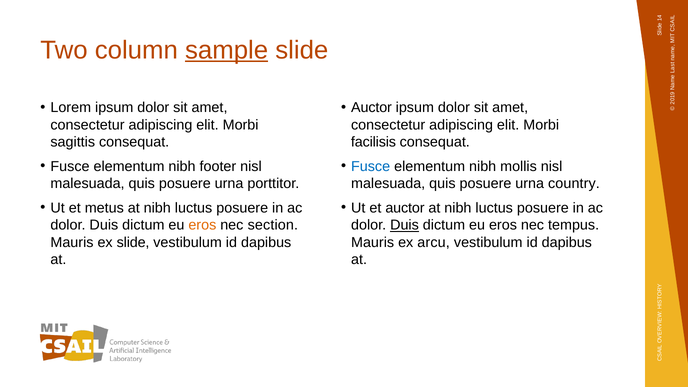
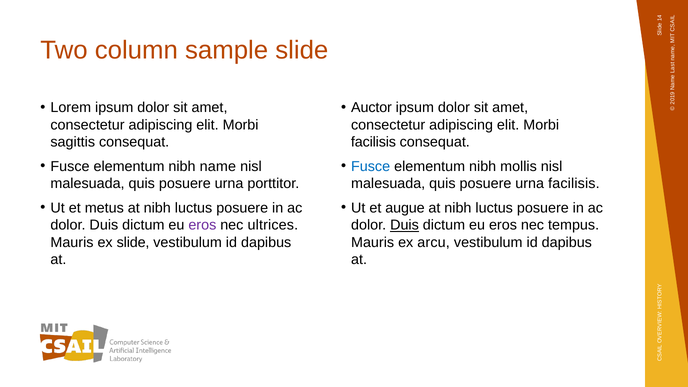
sample underline: present -> none
footer: footer -> name
urna country: country -> facilisis
et auctor: auctor -> augue
eros at (202, 225) colour: orange -> purple
section: section -> ultrices
